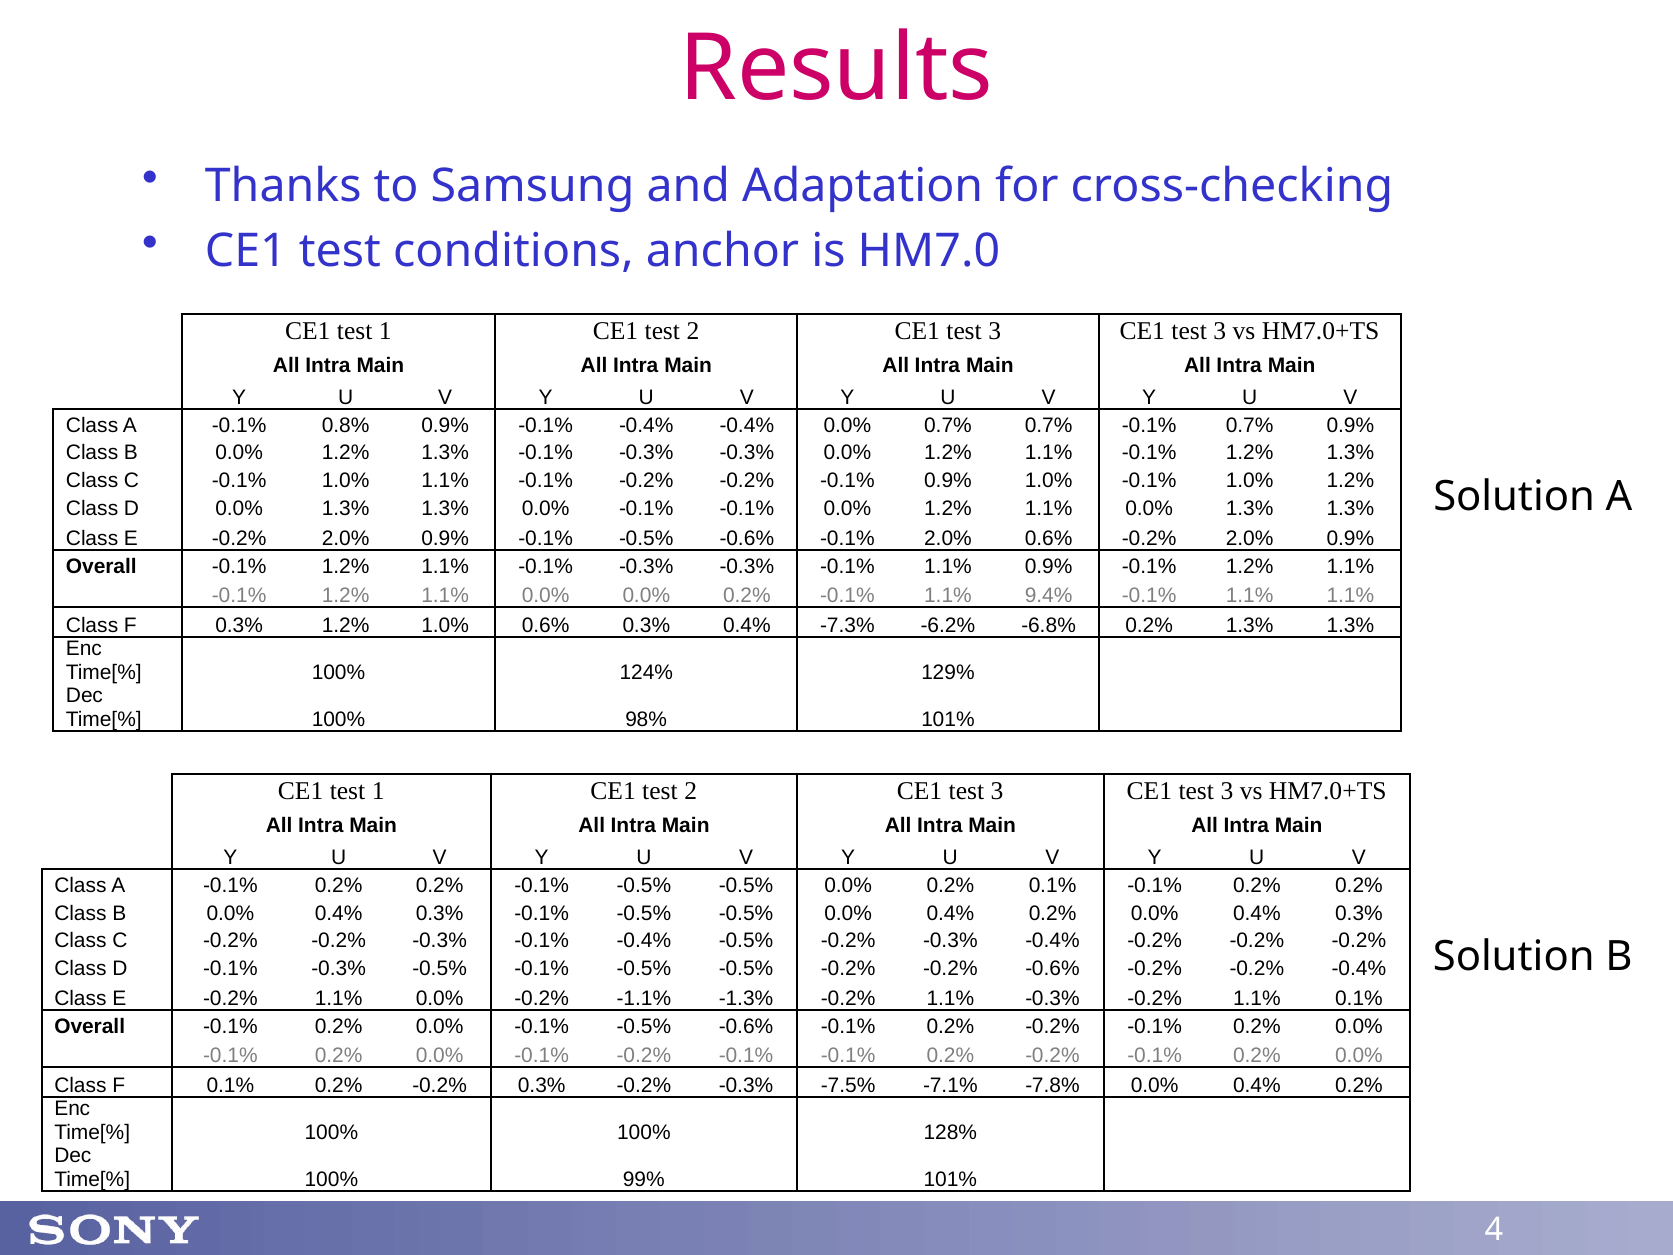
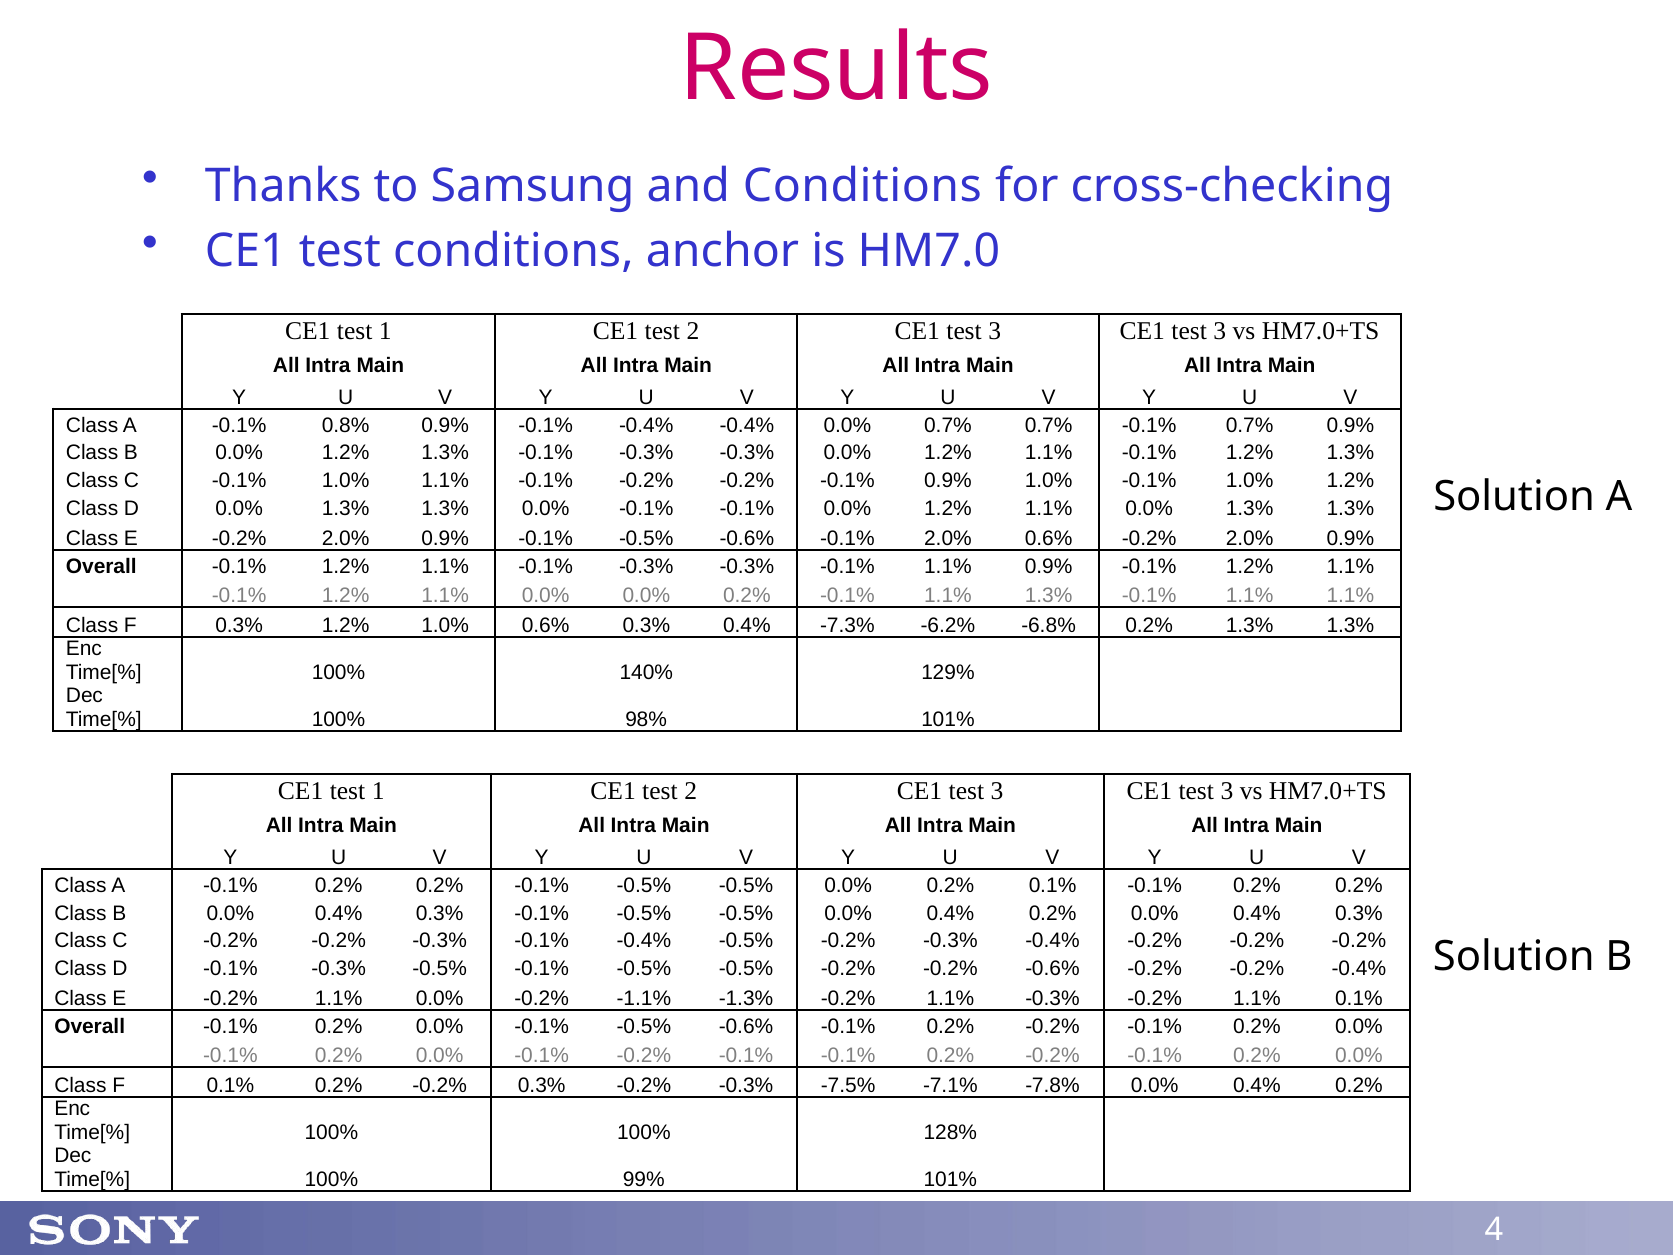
and Adaptation: Adaptation -> Conditions
1.1% 9.4%: 9.4% -> 1.3%
124%: 124% -> 140%
